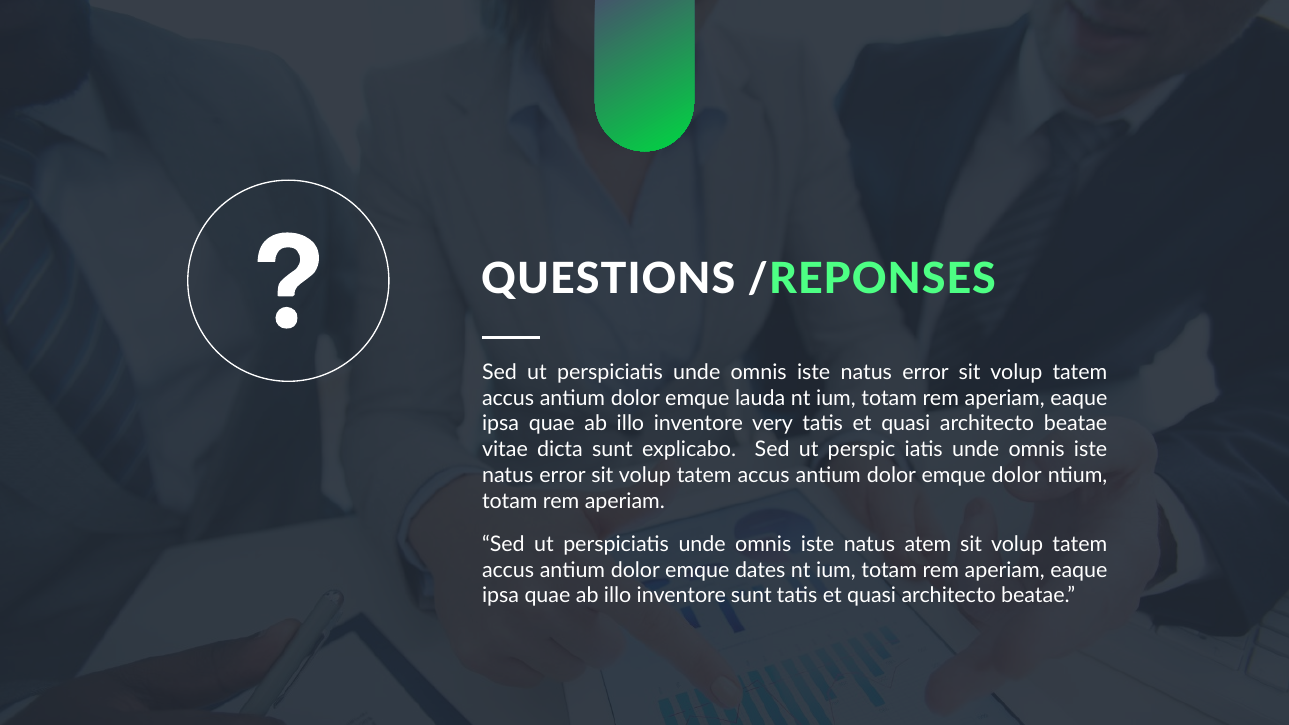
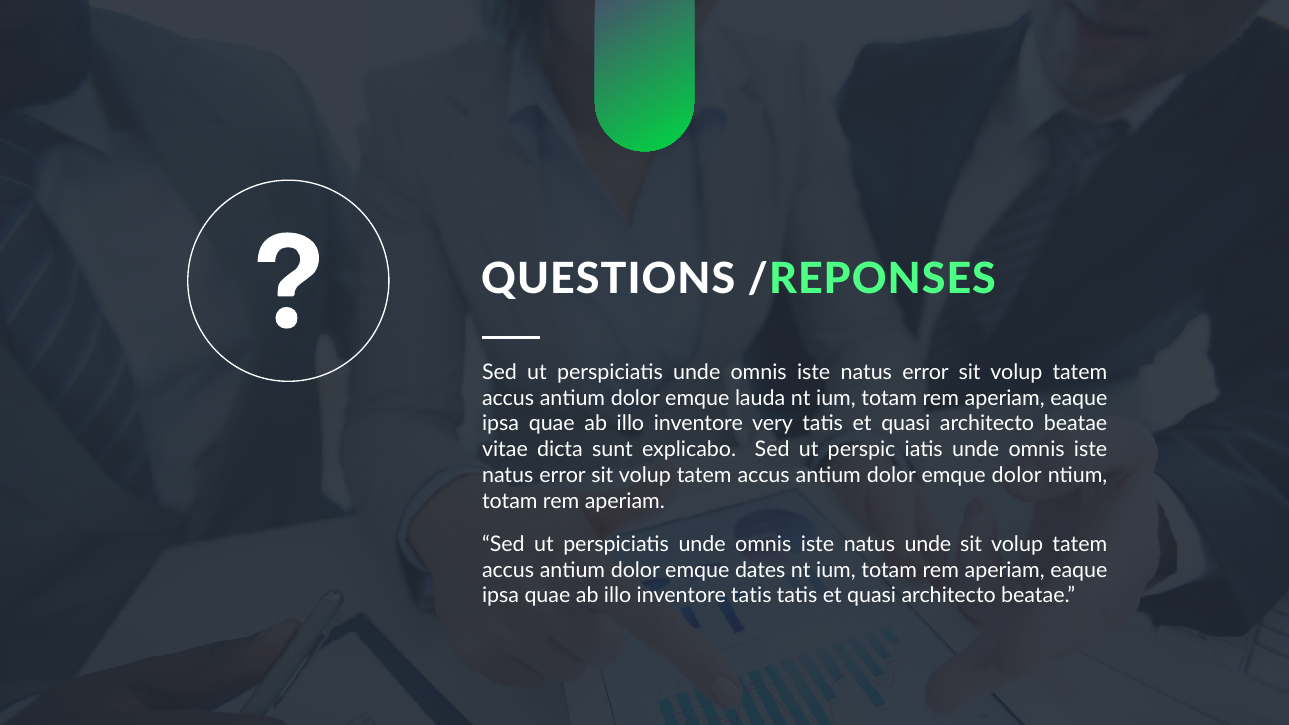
natus atem: atem -> unde
inventore sunt: sunt -> tatis
